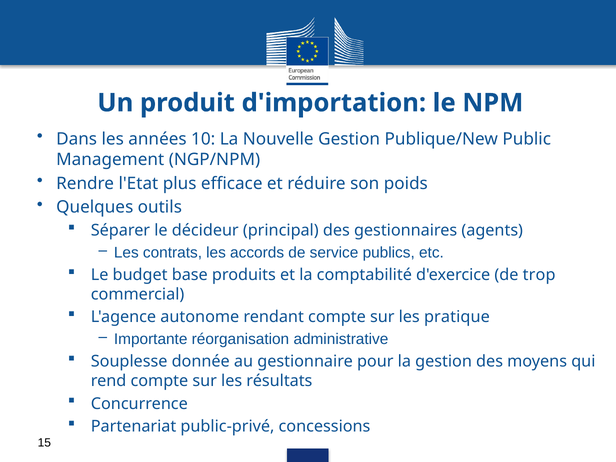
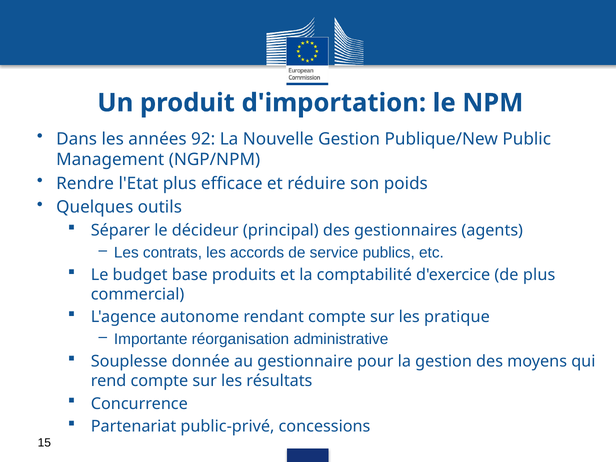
10: 10 -> 92
de trop: trop -> plus
